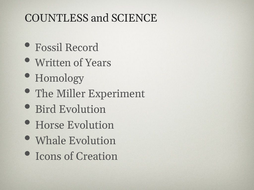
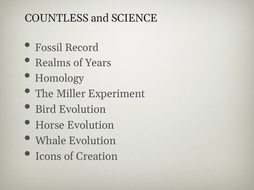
Written: Written -> Realms
